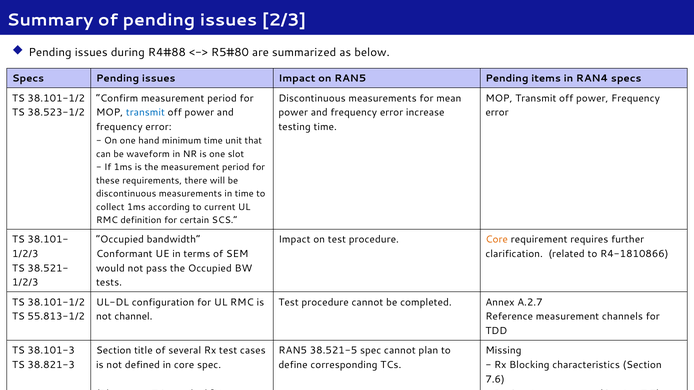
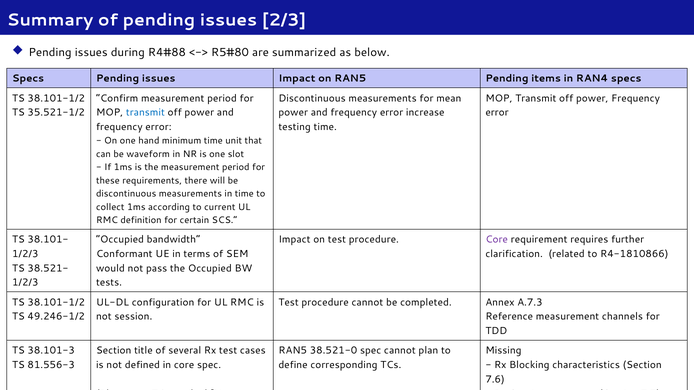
38.523-1/2: 38.523-1/2 -> 35.521-1/2
Core at (497, 240) colour: orange -> purple
A.2.7: A.2.7 -> A.7.3
55.813-1/2: 55.813-1/2 -> 49.246-1/2
channel: channel -> session
38.521-5: 38.521-5 -> 38.521-0
38.821-3: 38.821-3 -> 81.556-3
